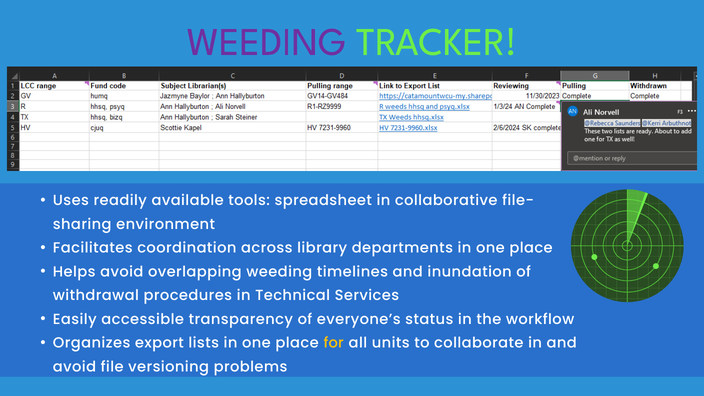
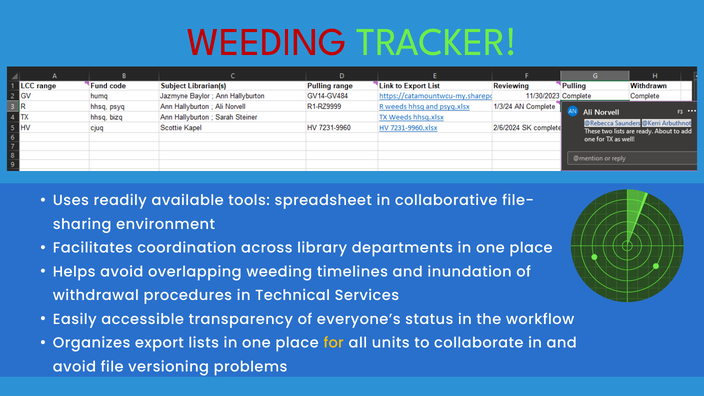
WEEDING at (266, 42) colour: purple -> red
